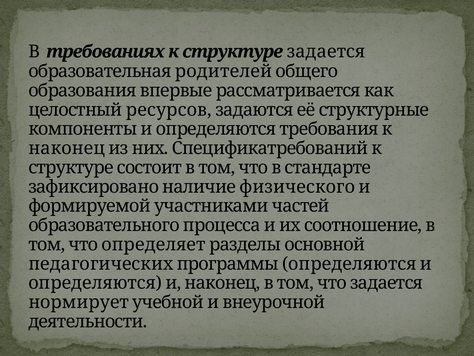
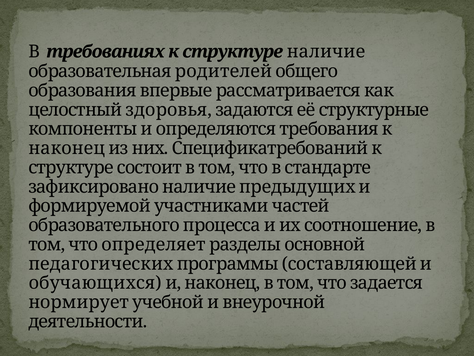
структуре задается: задается -> наличие
ресурсов: ресурсов -> здоровья
физического: физического -> предыдущих
программы определяются: определяются -> составляющей
определяются at (95, 283): определяются -> обучающихся
